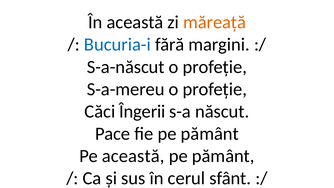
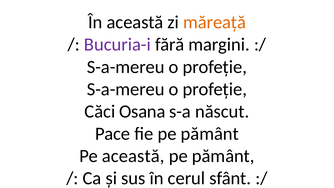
Bucuria-i colour: blue -> purple
S-a-născut at (126, 67): S-a-născut -> S-a-mereu
Îngerii: Îngerii -> Osana
